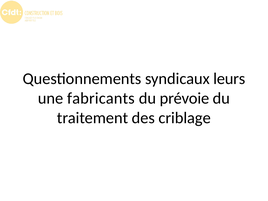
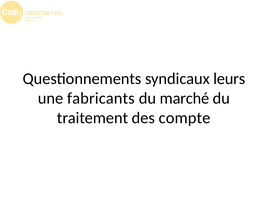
prévoie: prévoie -> marché
criblage: criblage -> compte
